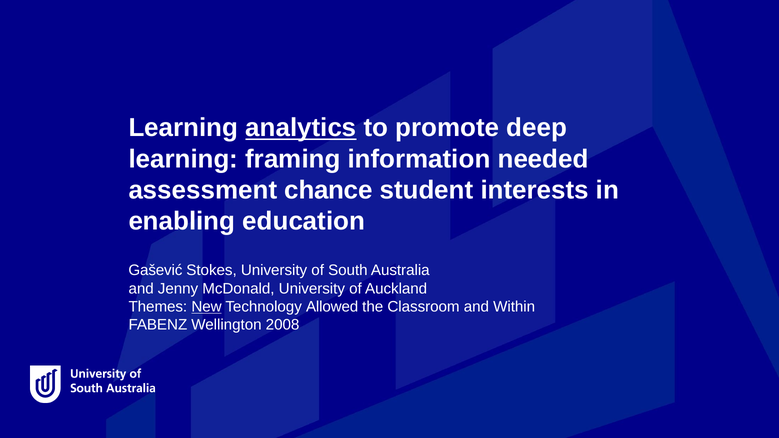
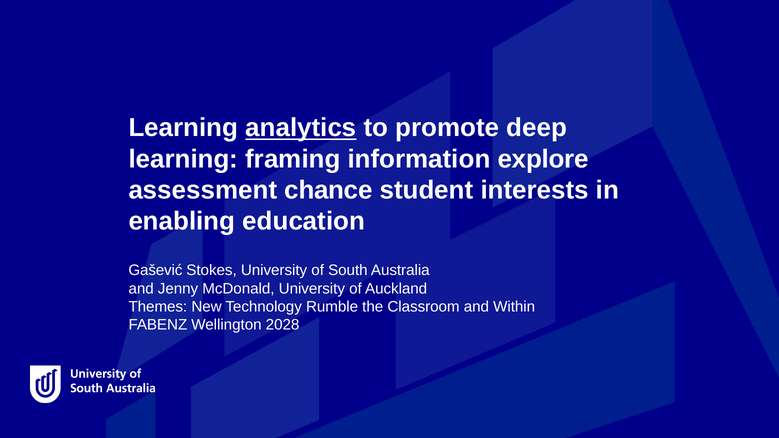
needed: needed -> explore
New underline: present -> none
Allowed: Allowed -> Rumble
2008: 2008 -> 2028
